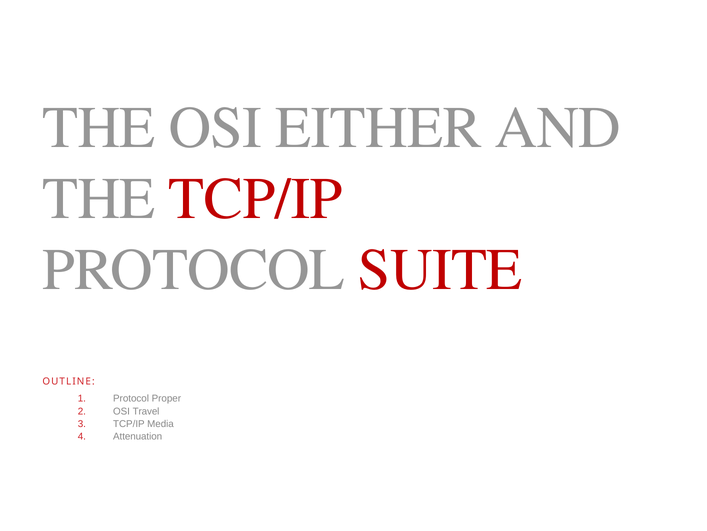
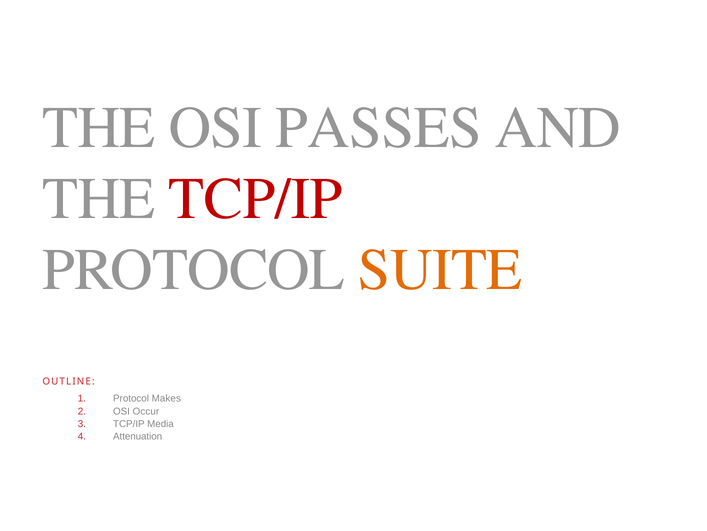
EITHER: EITHER -> PASSES
SUITE colour: red -> orange
Proper: Proper -> Makes
Travel: Travel -> Occur
